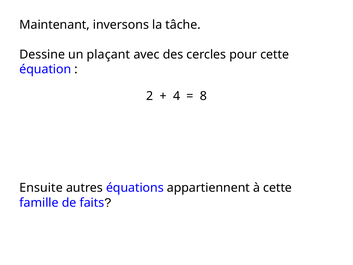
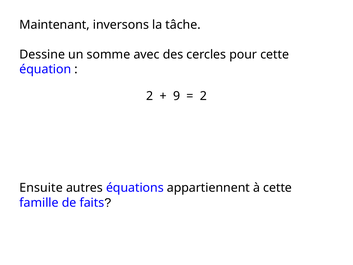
plaçant: plaçant -> somme
4: 4 -> 9
8 at (203, 96): 8 -> 2
